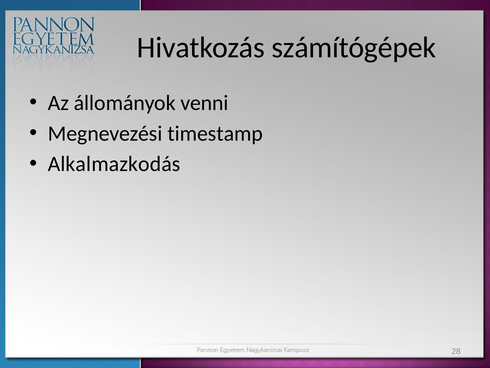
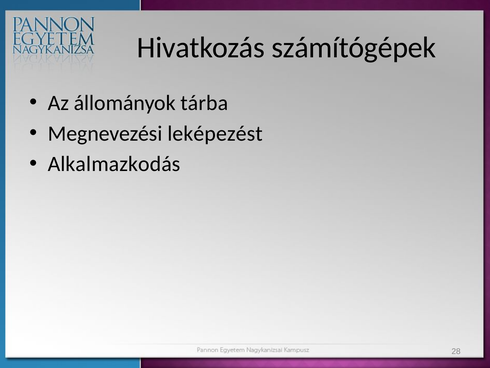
venni: venni -> tárba
timestamp: timestamp -> leképezést
